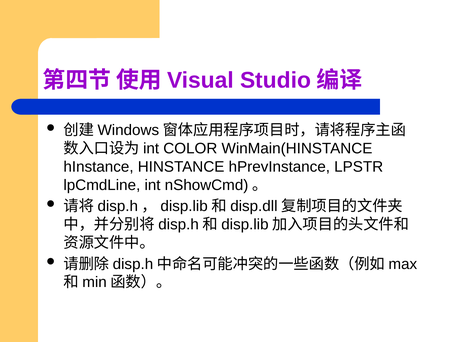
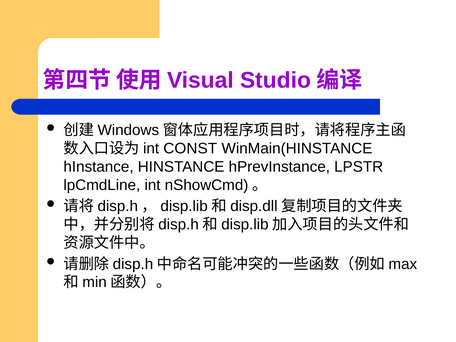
COLOR: COLOR -> CONST
